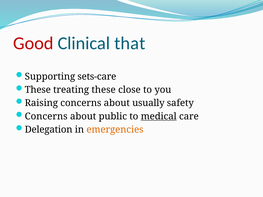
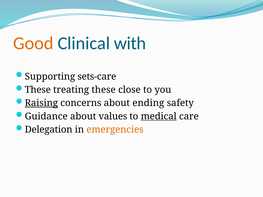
Good colour: red -> orange
that: that -> with
Raising underline: none -> present
usually: usually -> ending
Concerns at (46, 116): Concerns -> Guidance
public: public -> values
